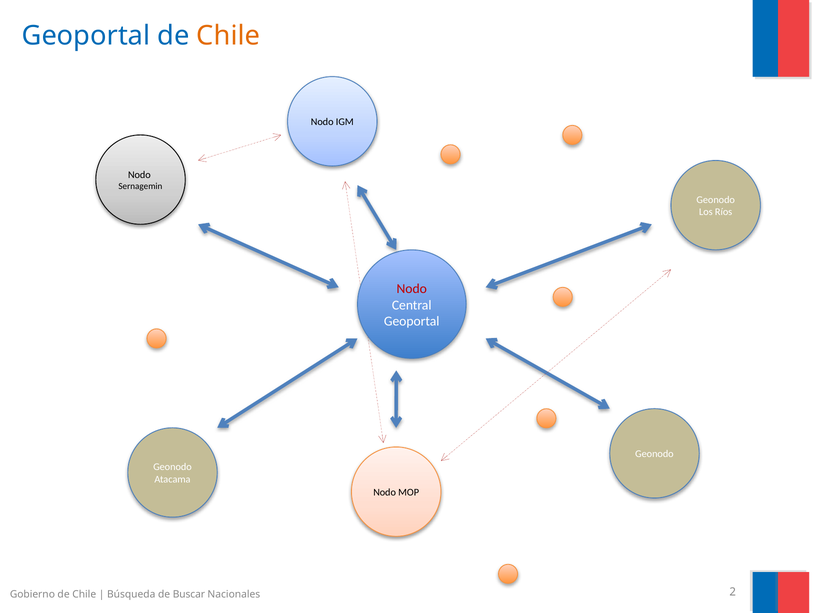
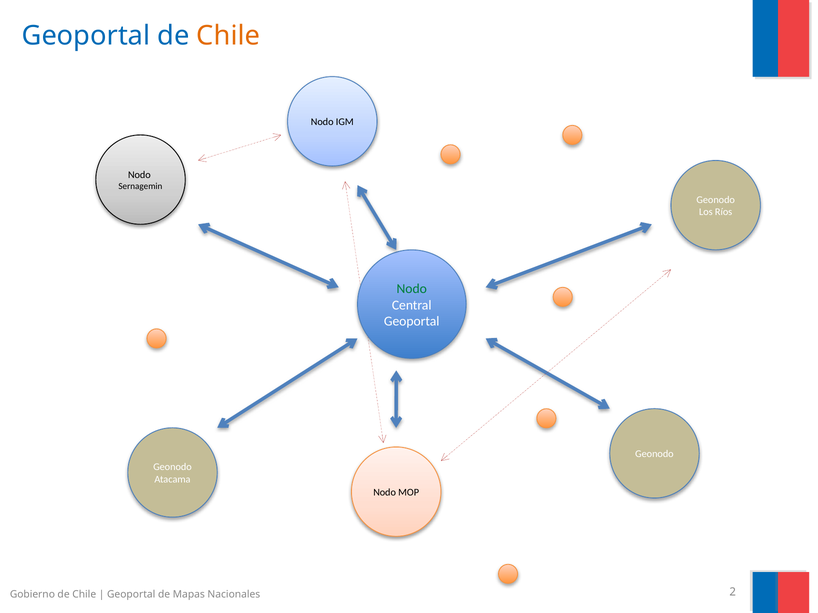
Nodo at (412, 289) colour: red -> green
Búsqueda at (131, 595): Búsqueda -> Geoportal
Buscar: Buscar -> Mapas
